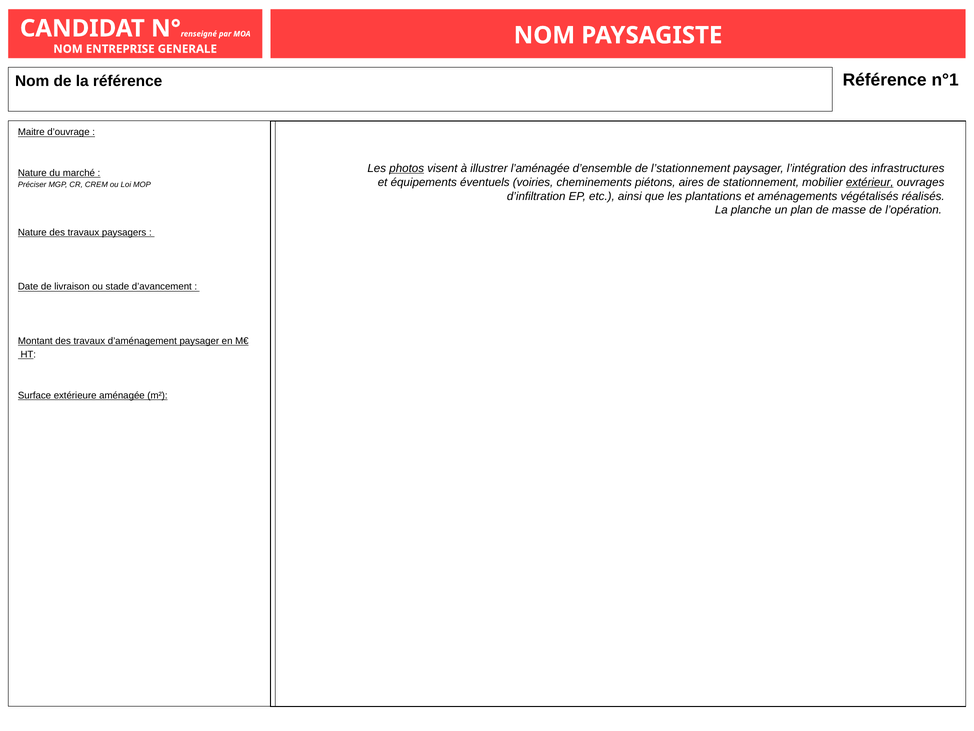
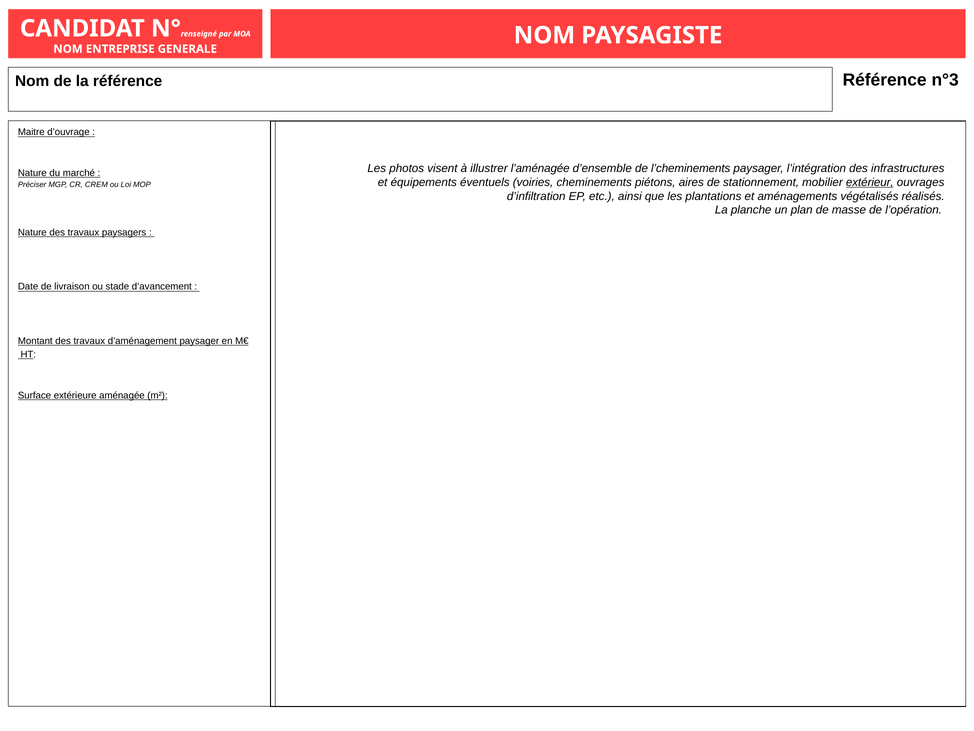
n°1: n°1 -> n°3
photos underline: present -> none
l’stationnement: l’stationnement -> l’cheminements
